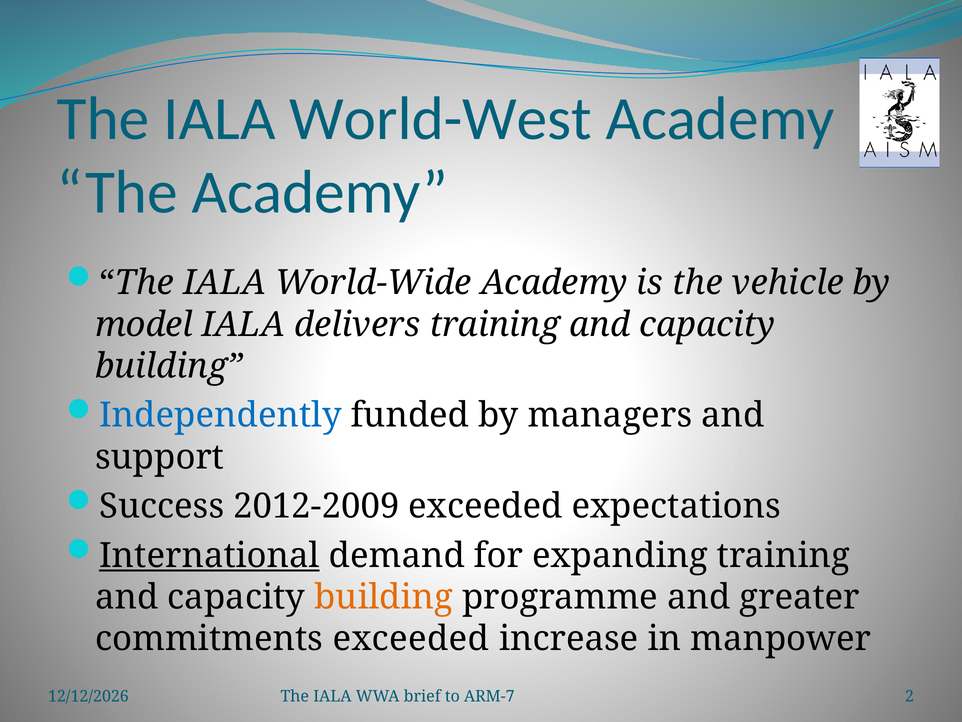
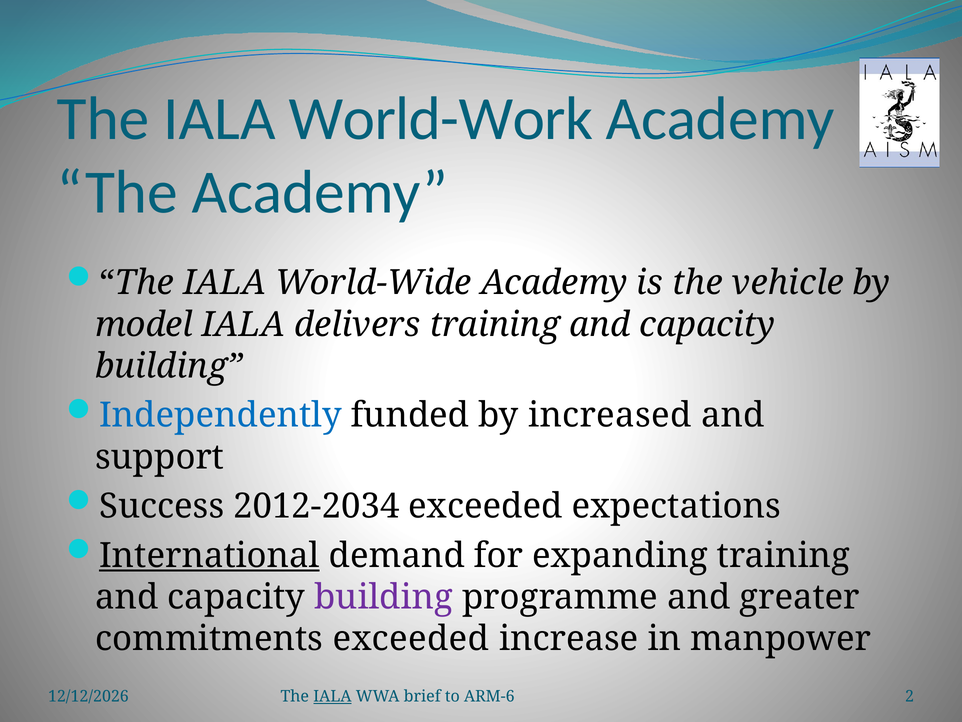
World-West: World-West -> World-Work
managers: managers -> increased
2012-2009: 2012-2009 -> 2012-2034
building at (384, 597) colour: orange -> purple
IALA at (332, 696) underline: none -> present
ARM-7: ARM-7 -> ARM-6
